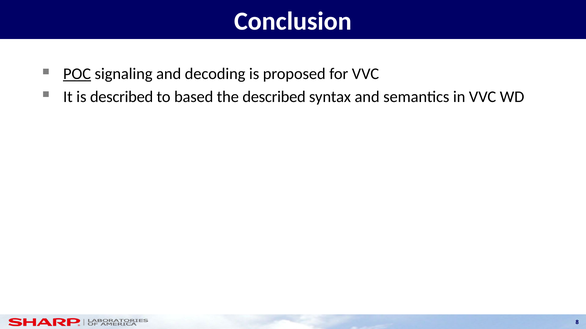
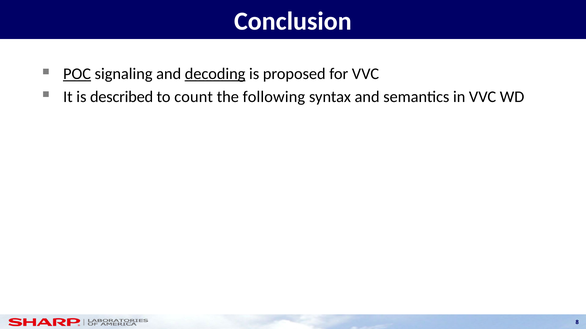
decoding underline: none -> present
based: based -> count
the described: described -> following
